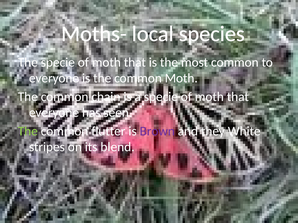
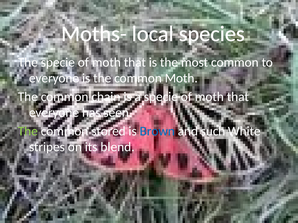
flutter: flutter -> stored
Brown colour: purple -> blue
they: they -> such
